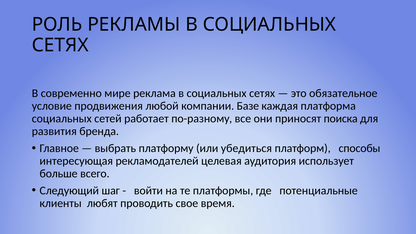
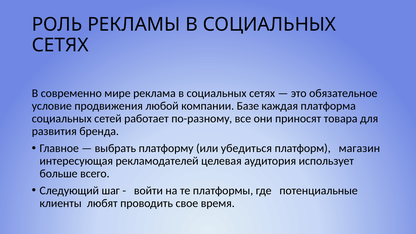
поиска: поиска -> товара
способы: способы -> магазин
